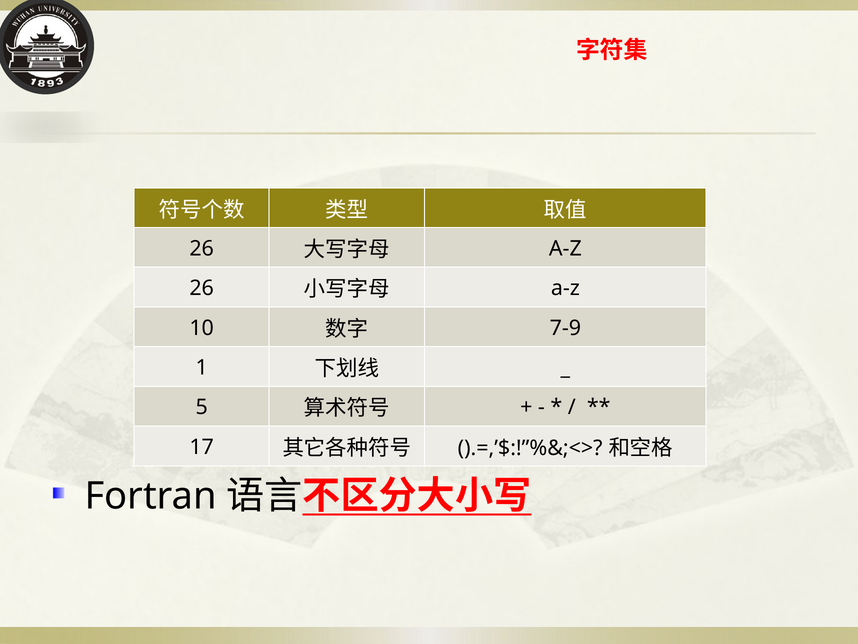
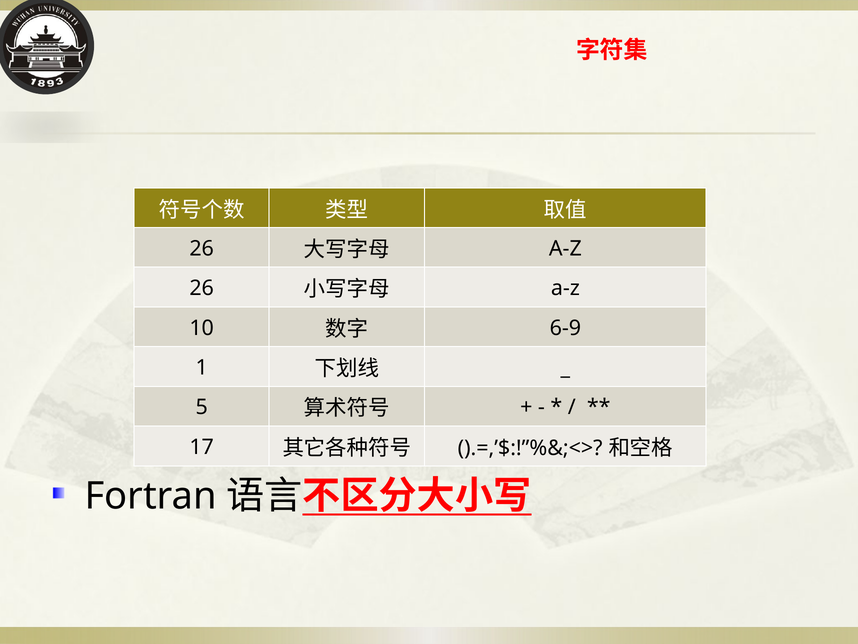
7-9: 7-9 -> 6-9
